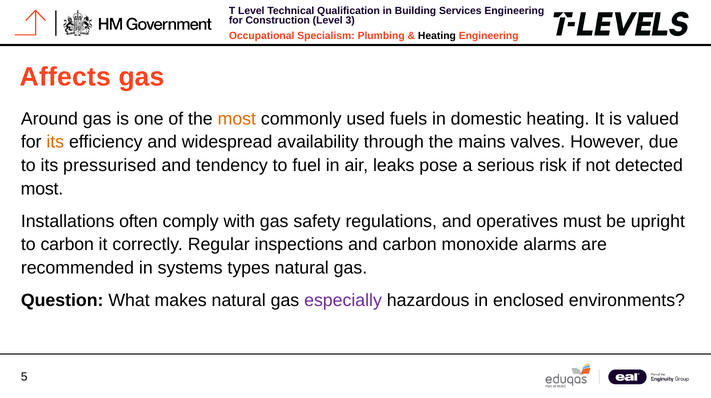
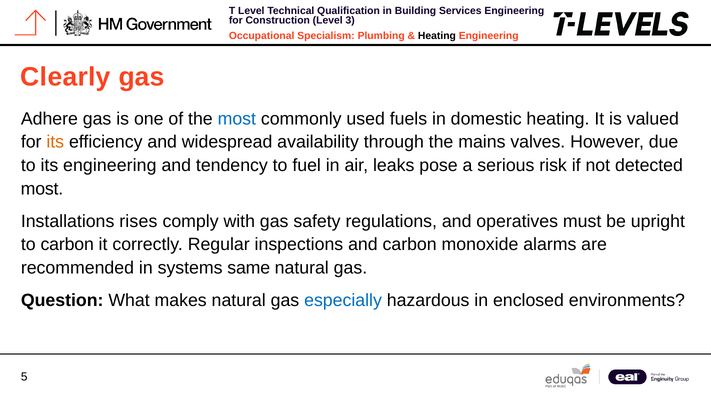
Affects: Affects -> Clearly
Around: Around -> Adhere
most at (237, 119) colour: orange -> blue
its pressurised: pressurised -> engineering
often: often -> rises
types: types -> same
especially colour: purple -> blue
